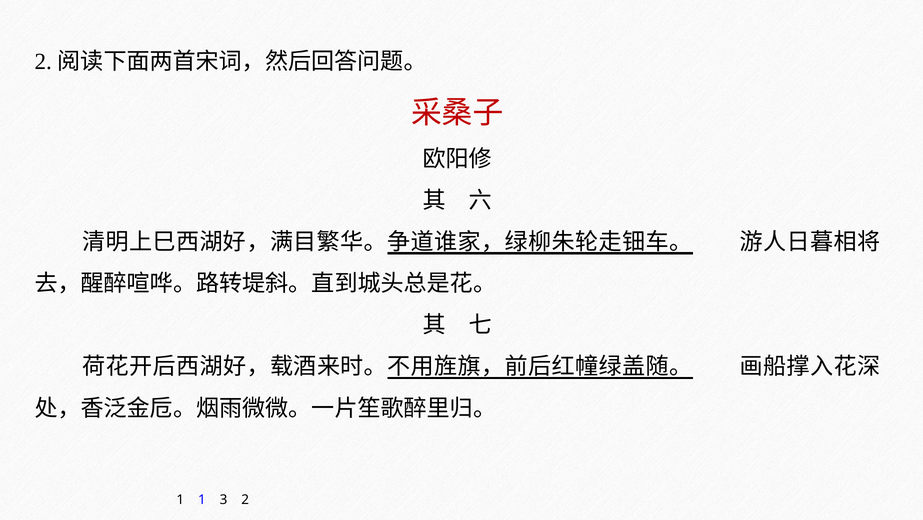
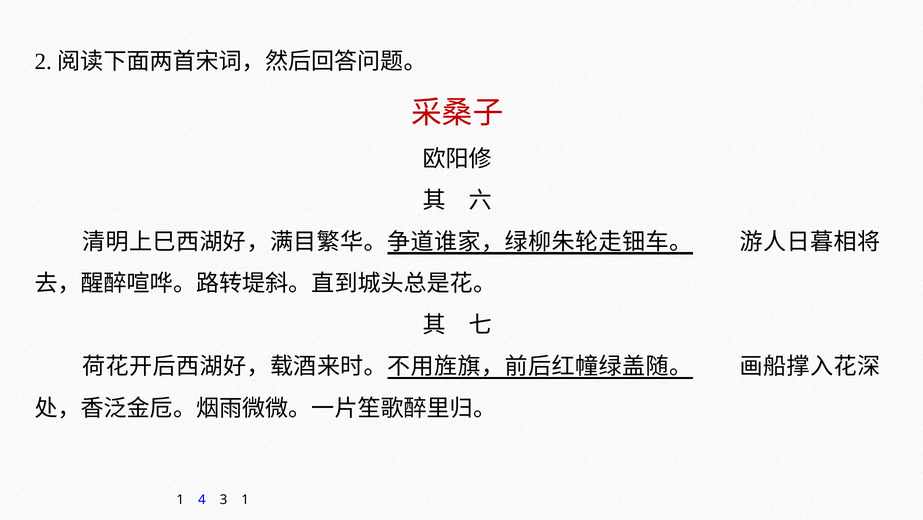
1 1: 1 -> 4
3 2: 2 -> 1
